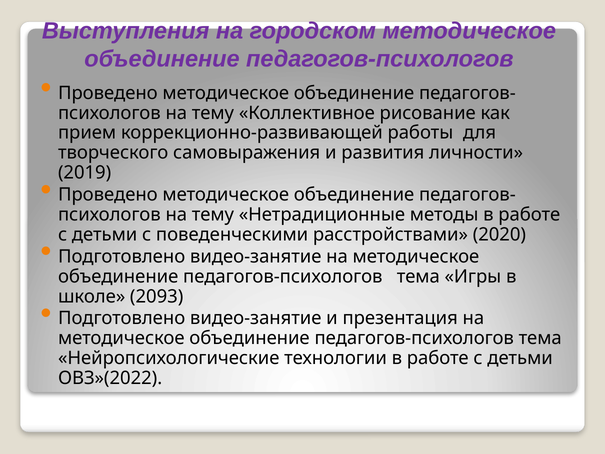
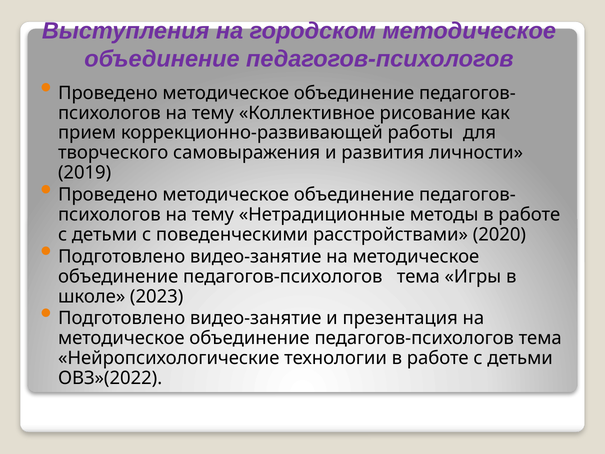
2093: 2093 -> 2023
